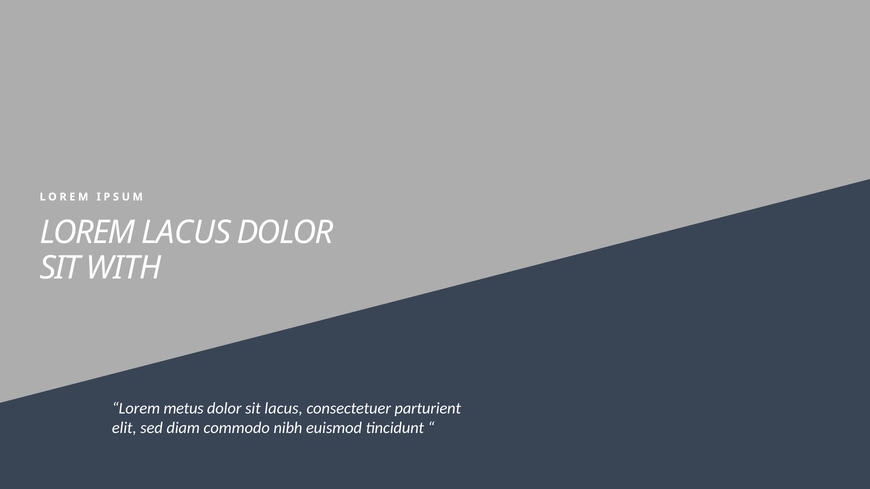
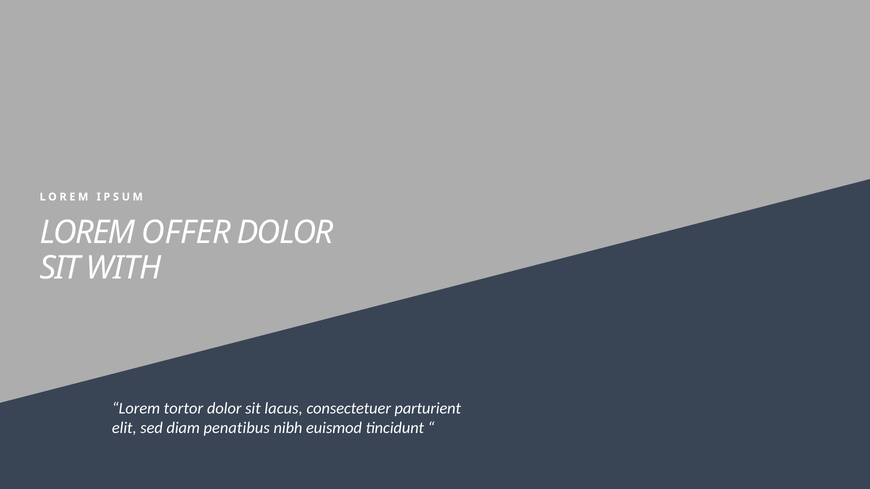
LOREM LACUS: LACUS -> OFFER
metus: metus -> tortor
commodo: commodo -> penatibus
